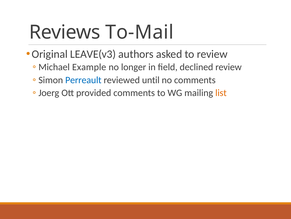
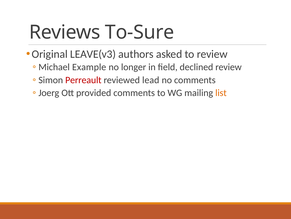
To-Mail: To-Mail -> To-Sure
Perreault colour: blue -> red
until: until -> lead
